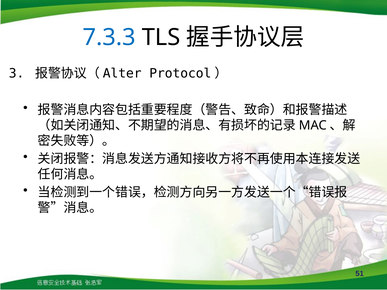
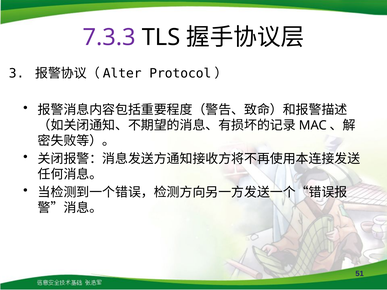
7.3.3 colour: blue -> purple
